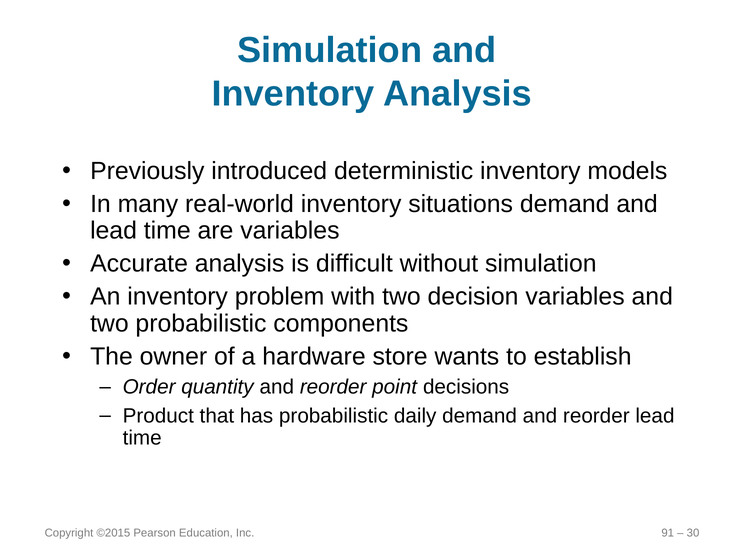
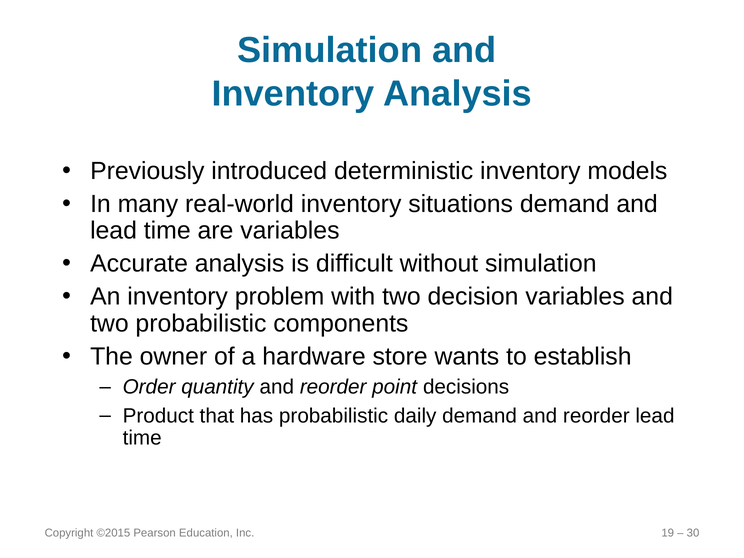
91: 91 -> 19
